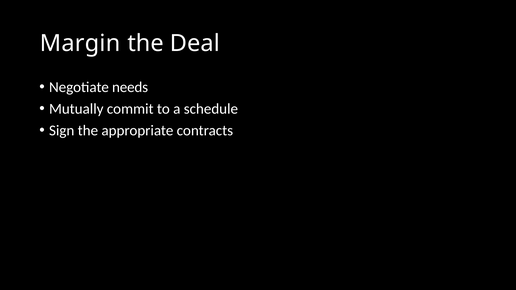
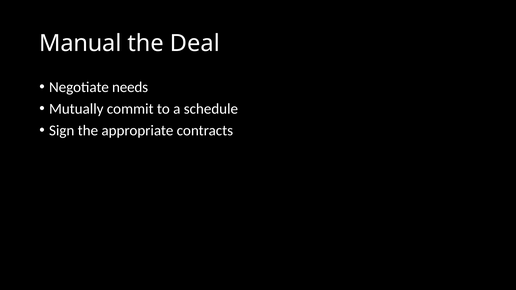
Margin: Margin -> Manual
